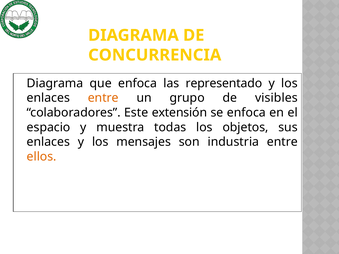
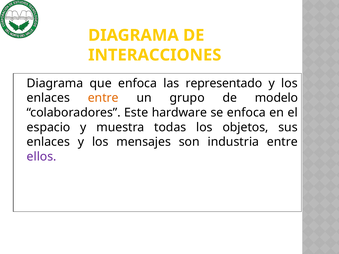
CONCURRENCIA: CONCURRENCIA -> INTERACCIONES
visibles: visibles -> modelo
extensión: extensión -> hardware
ellos colour: orange -> purple
